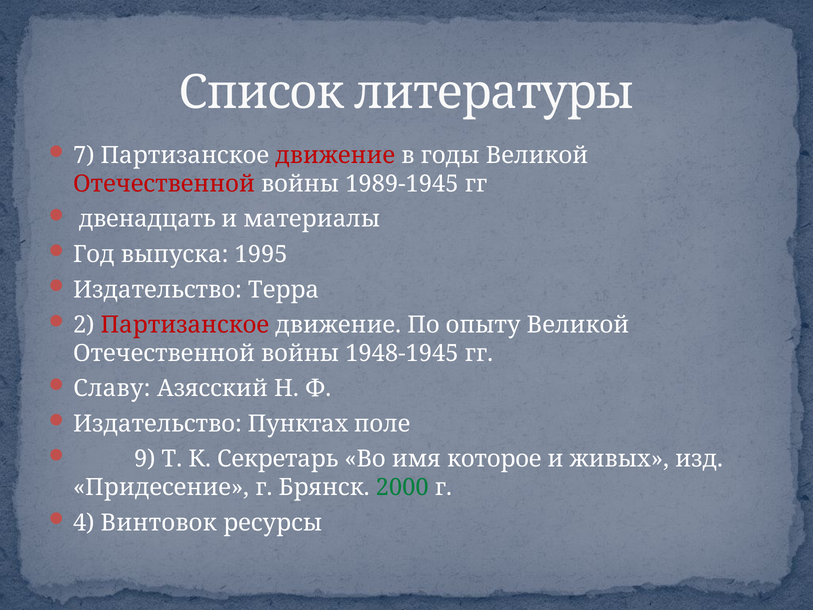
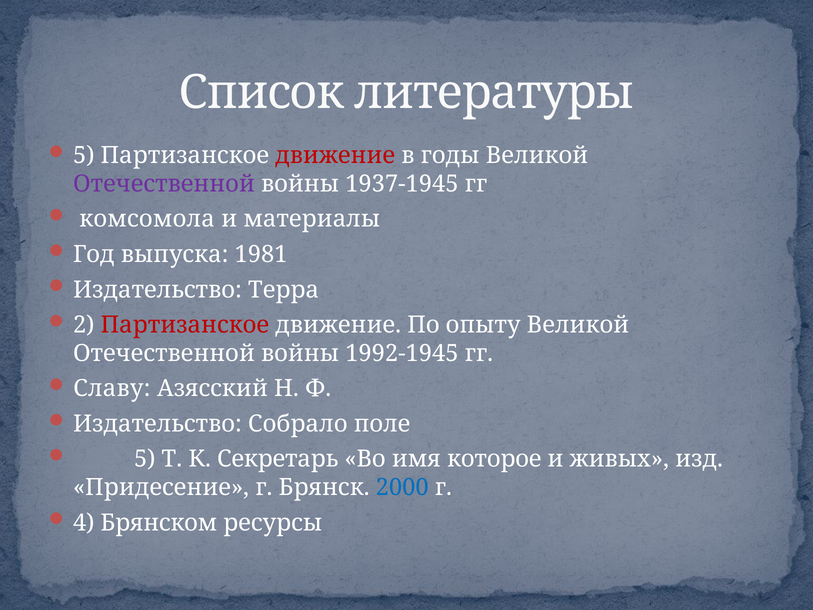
7 at (84, 155): 7 -> 5
Отечественной at (164, 184) colour: red -> purple
1989-1945: 1989-1945 -> 1937-1945
двенадцать: двенадцать -> комсомола
1995: 1995 -> 1981
1948-1945: 1948-1945 -> 1992-1945
Пунктах: Пунктах -> Собрало
9 at (145, 459): 9 -> 5
2000 colour: green -> blue
Винтовок: Винтовок -> Брянском
